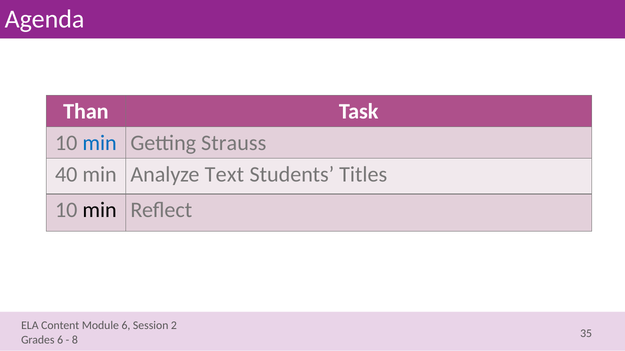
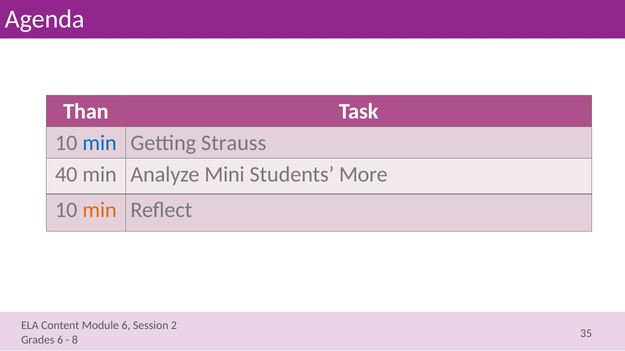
Text: Text -> Mini
Titles: Titles -> More
min at (100, 210) colour: black -> orange
